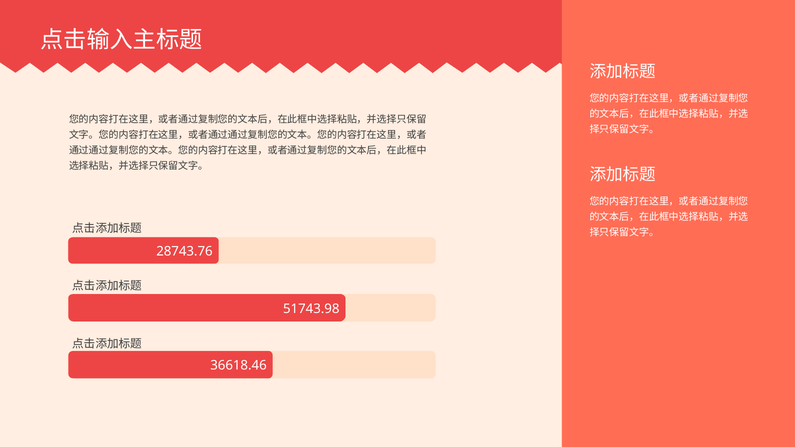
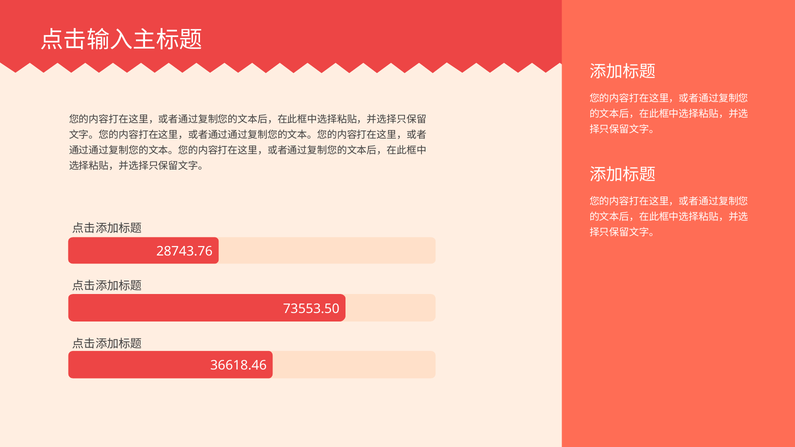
51743.98: 51743.98 -> 73553.50
